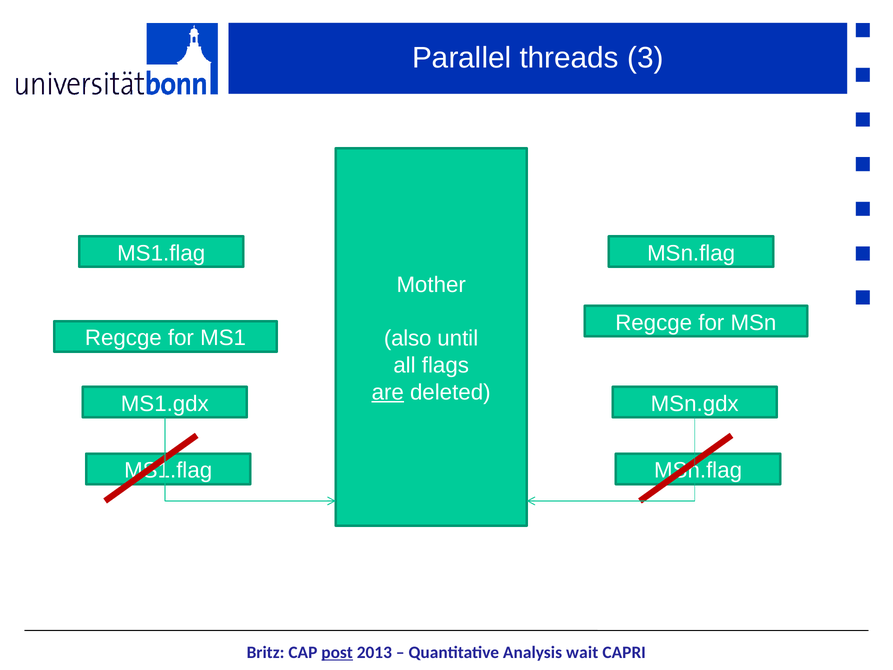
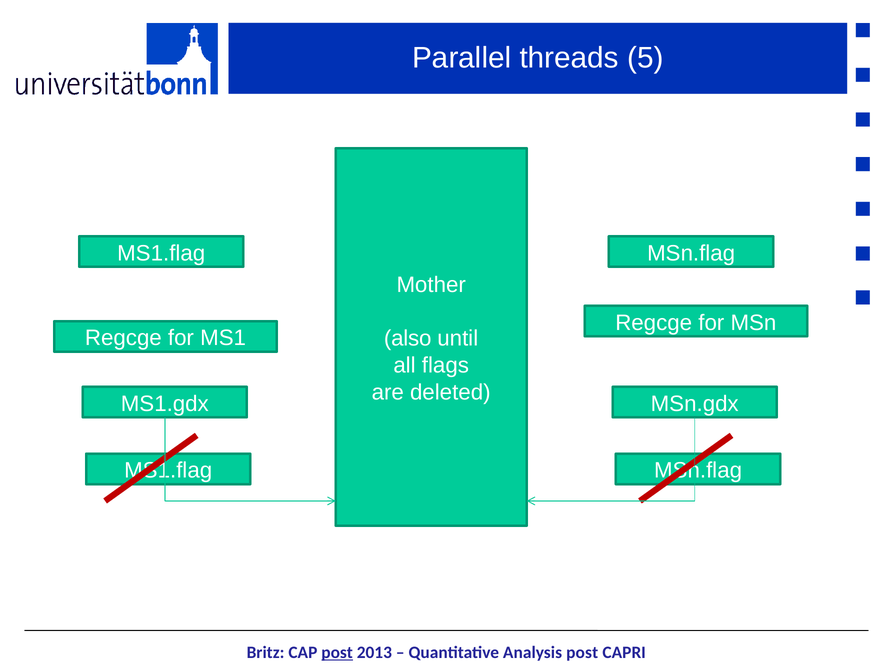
3: 3 -> 5
are underline: present -> none
Analysis wait: wait -> post
